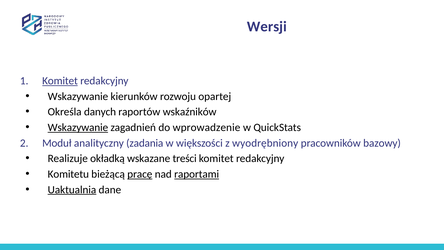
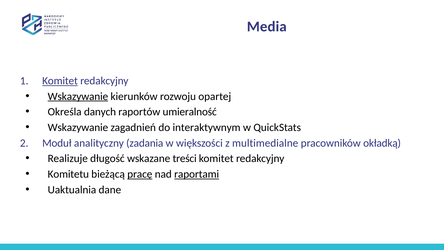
Wersji: Wersji -> Media
Wskazywanie at (78, 96) underline: none -> present
wskaźników: wskaźników -> umieralność
Wskazywanie at (78, 127) underline: present -> none
wprowadzenie: wprowadzenie -> interaktywnym
wyodrębniony: wyodrębniony -> multimedialne
bazowy: bazowy -> okładką
okładką: okładką -> długość
Uaktualnia underline: present -> none
